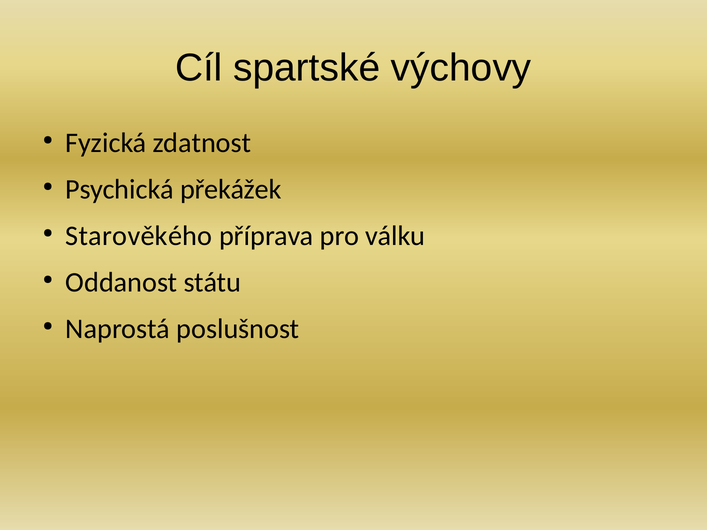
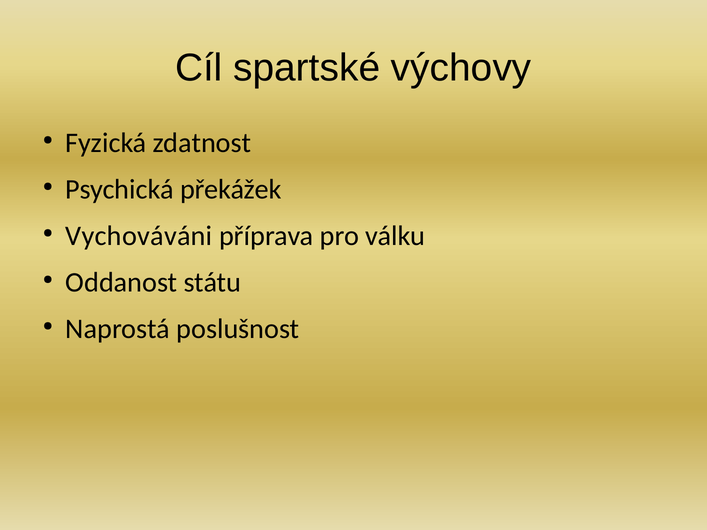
Starověkého: Starověkého -> Vychováváni
